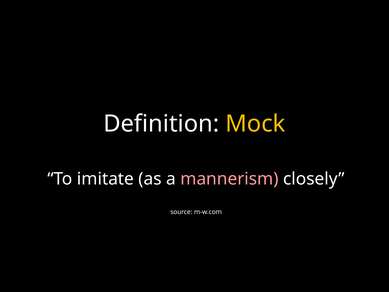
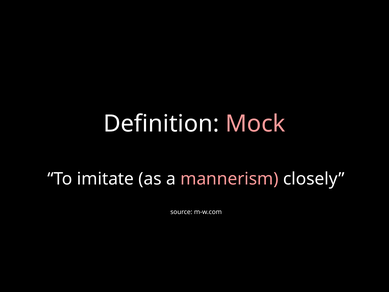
Mock colour: yellow -> pink
